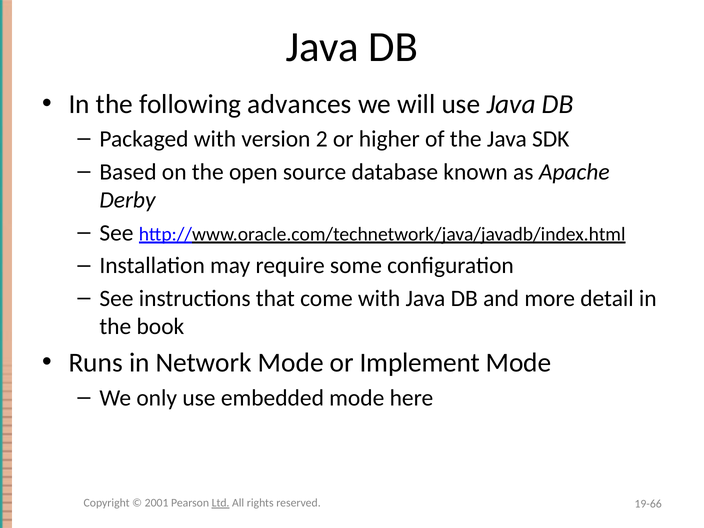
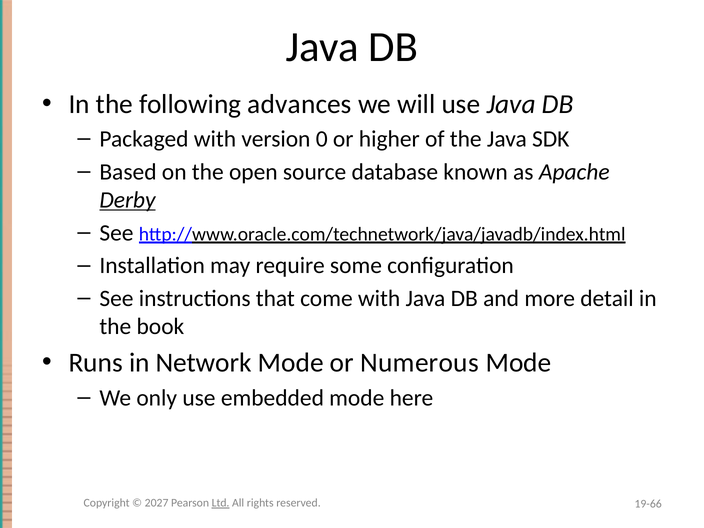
2: 2 -> 0
Derby underline: none -> present
Implement: Implement -> Numerous
2001: 2001 -> 2027
